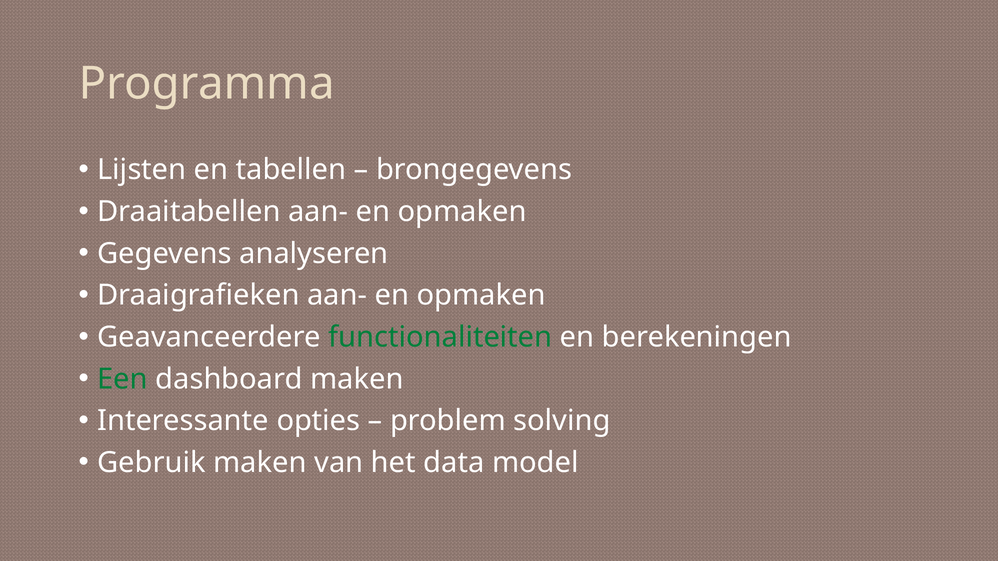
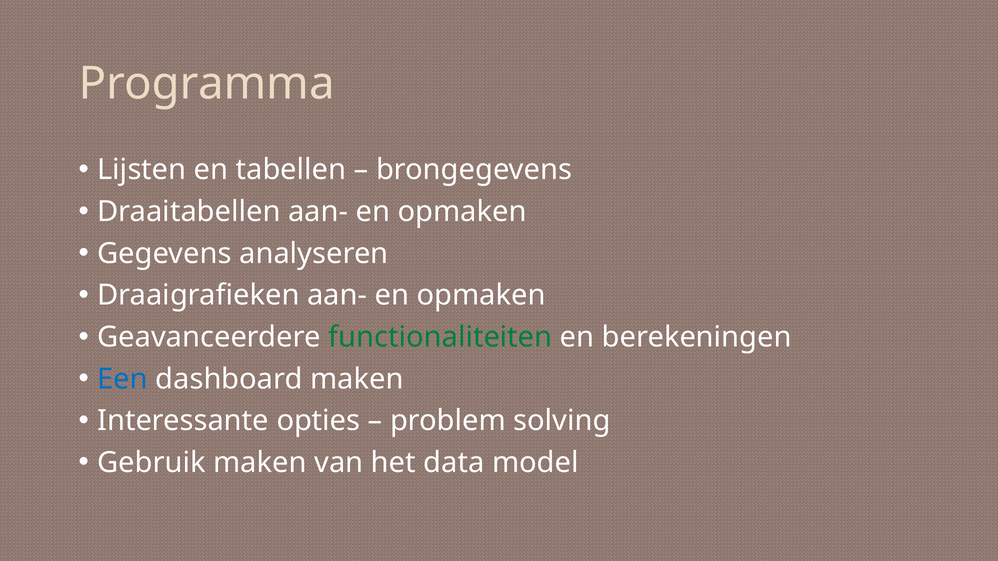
Een colour: green -> blue
